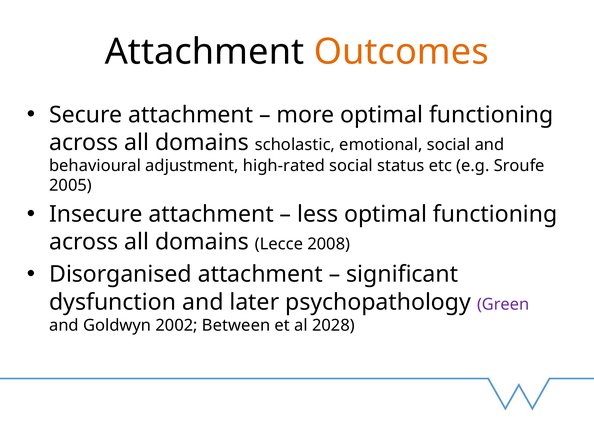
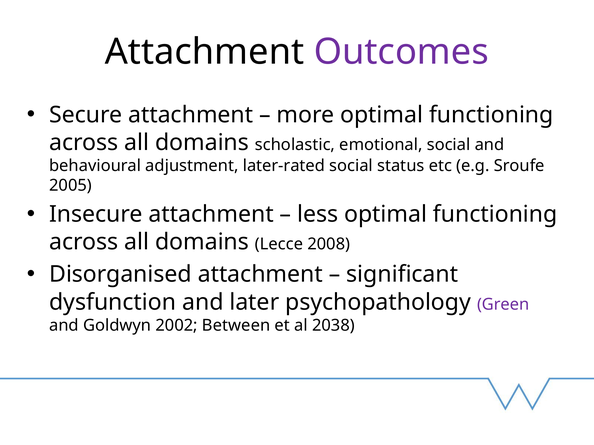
Outcomes colour: orange -> purple
high-rated: high-rated -> later-rated
2028: 2028 -> 2038
